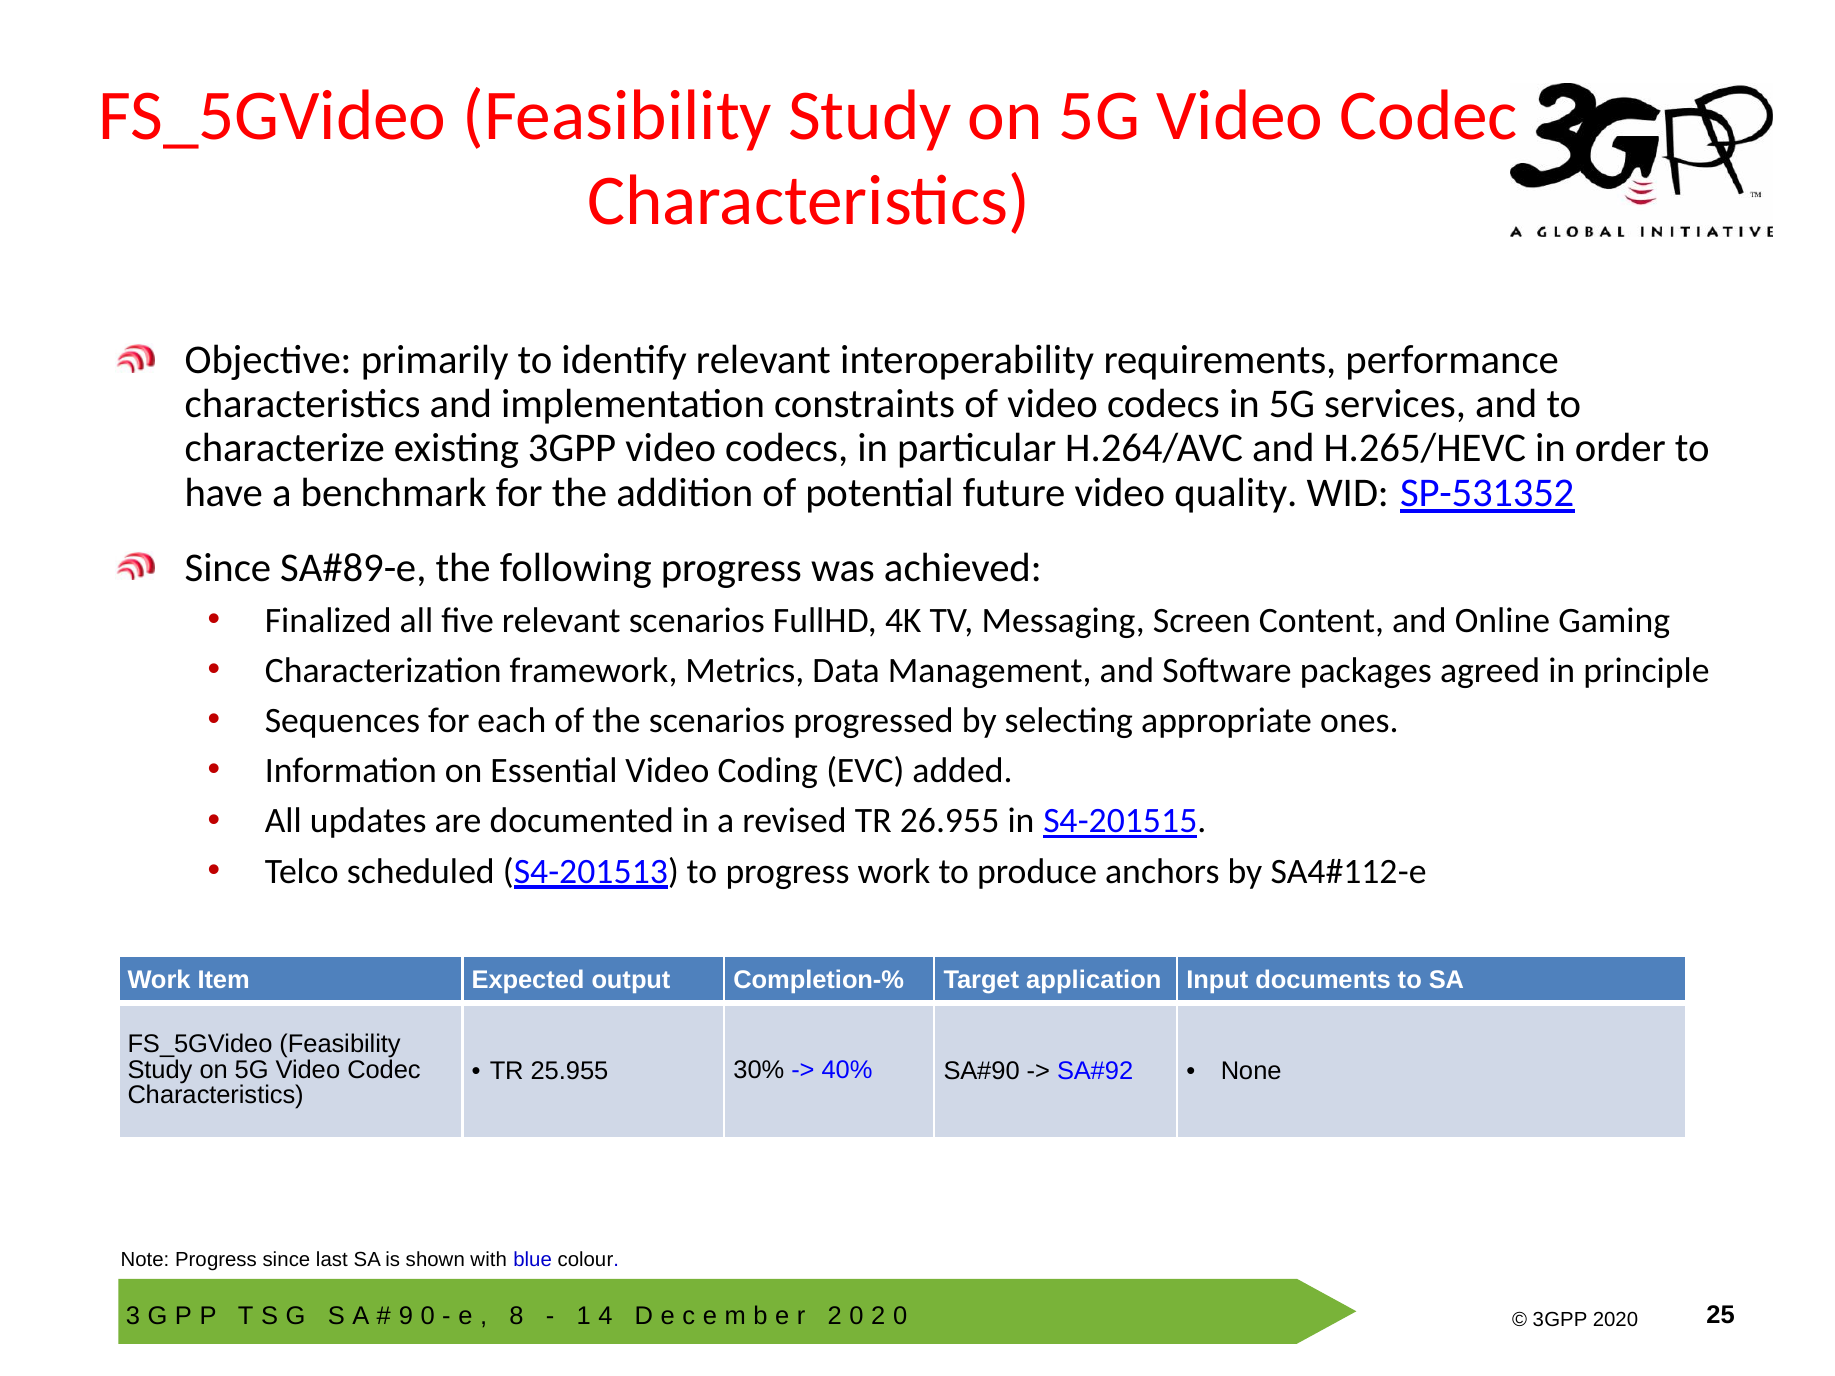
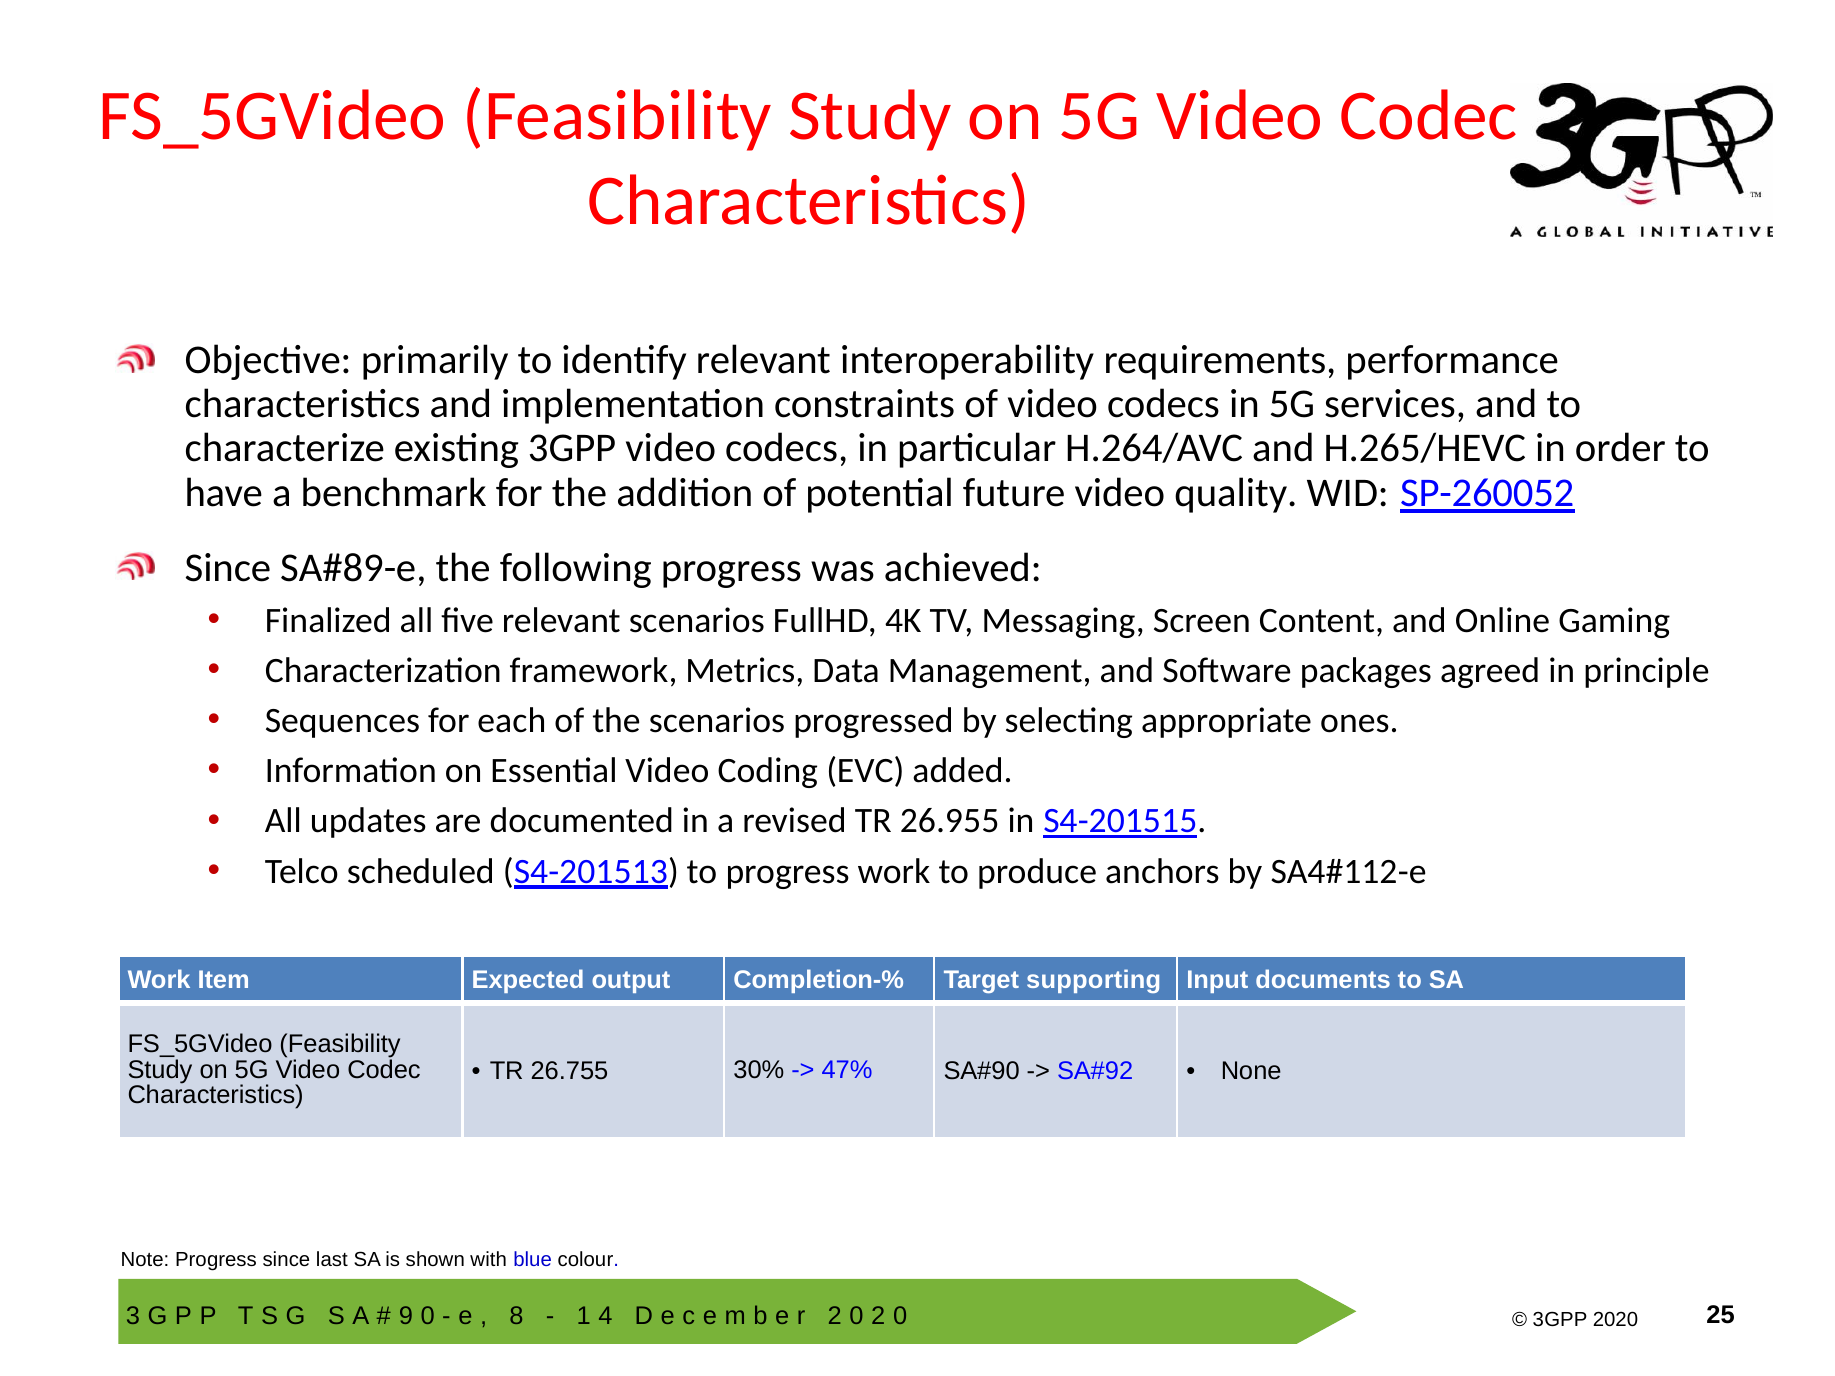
SP-531352: SP-531352 -> SP-260052
application: application -> supporting
25.955: 25.955 -> 26.755
40%: 40% -> 47%
